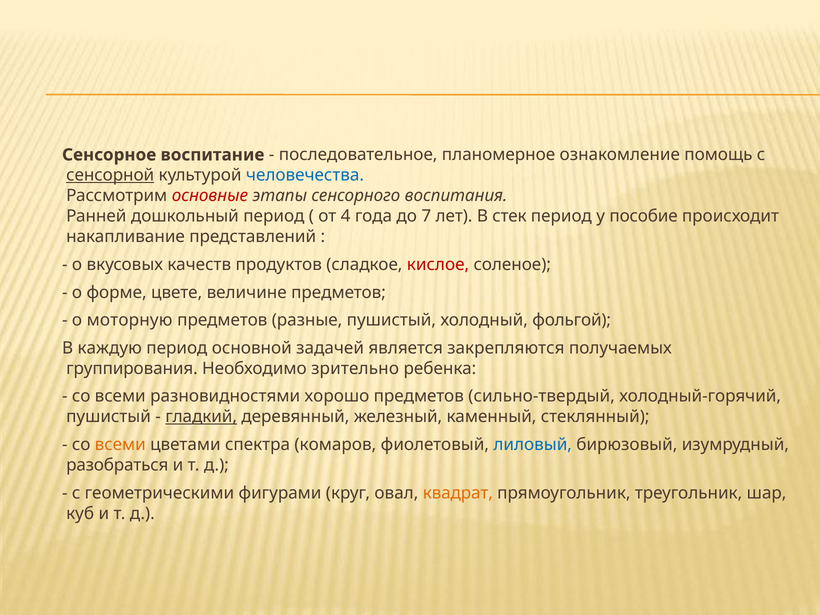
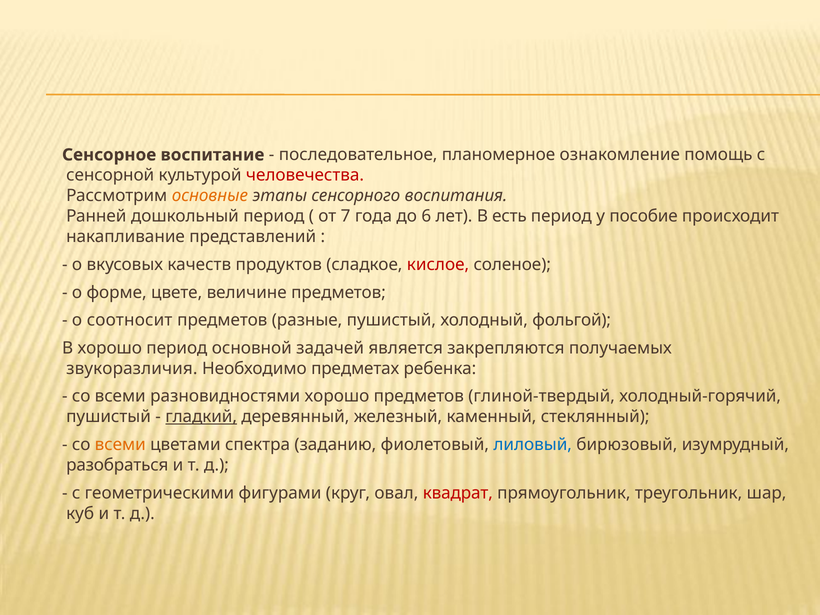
сенсорной underline: present -> none
человечества colour: blue -> red
основные colour: red -> orange
4: 4 -> 7
7: 7 -> 6
стек: стек -> есть
моторную: моторную -> соотносит
В каждую: каждую -> хорошо
группирования: группирования -> звукоразличия
зрительно: зрительно -> предметах
сильно-твердый: сильно-твердый -> глиной-твердый
комаров: комаров -> заданию
квадрат colour: orange -> red
